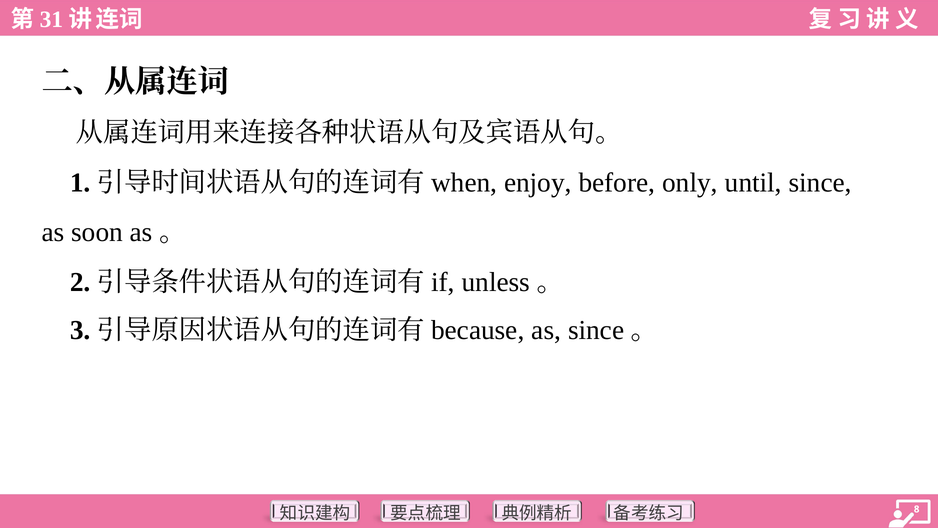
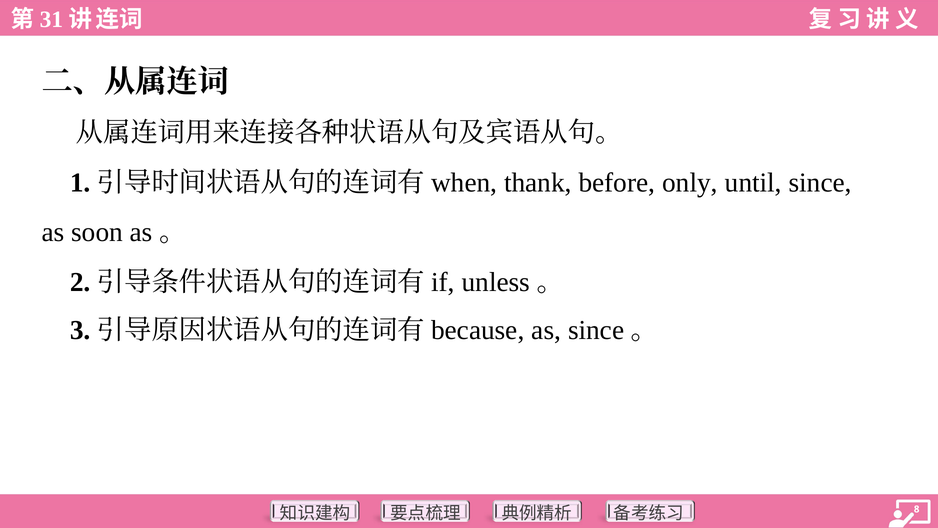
enjoy: enjoy -> thank
